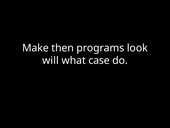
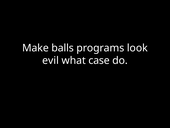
then: then -> balls
will: will -> evil
